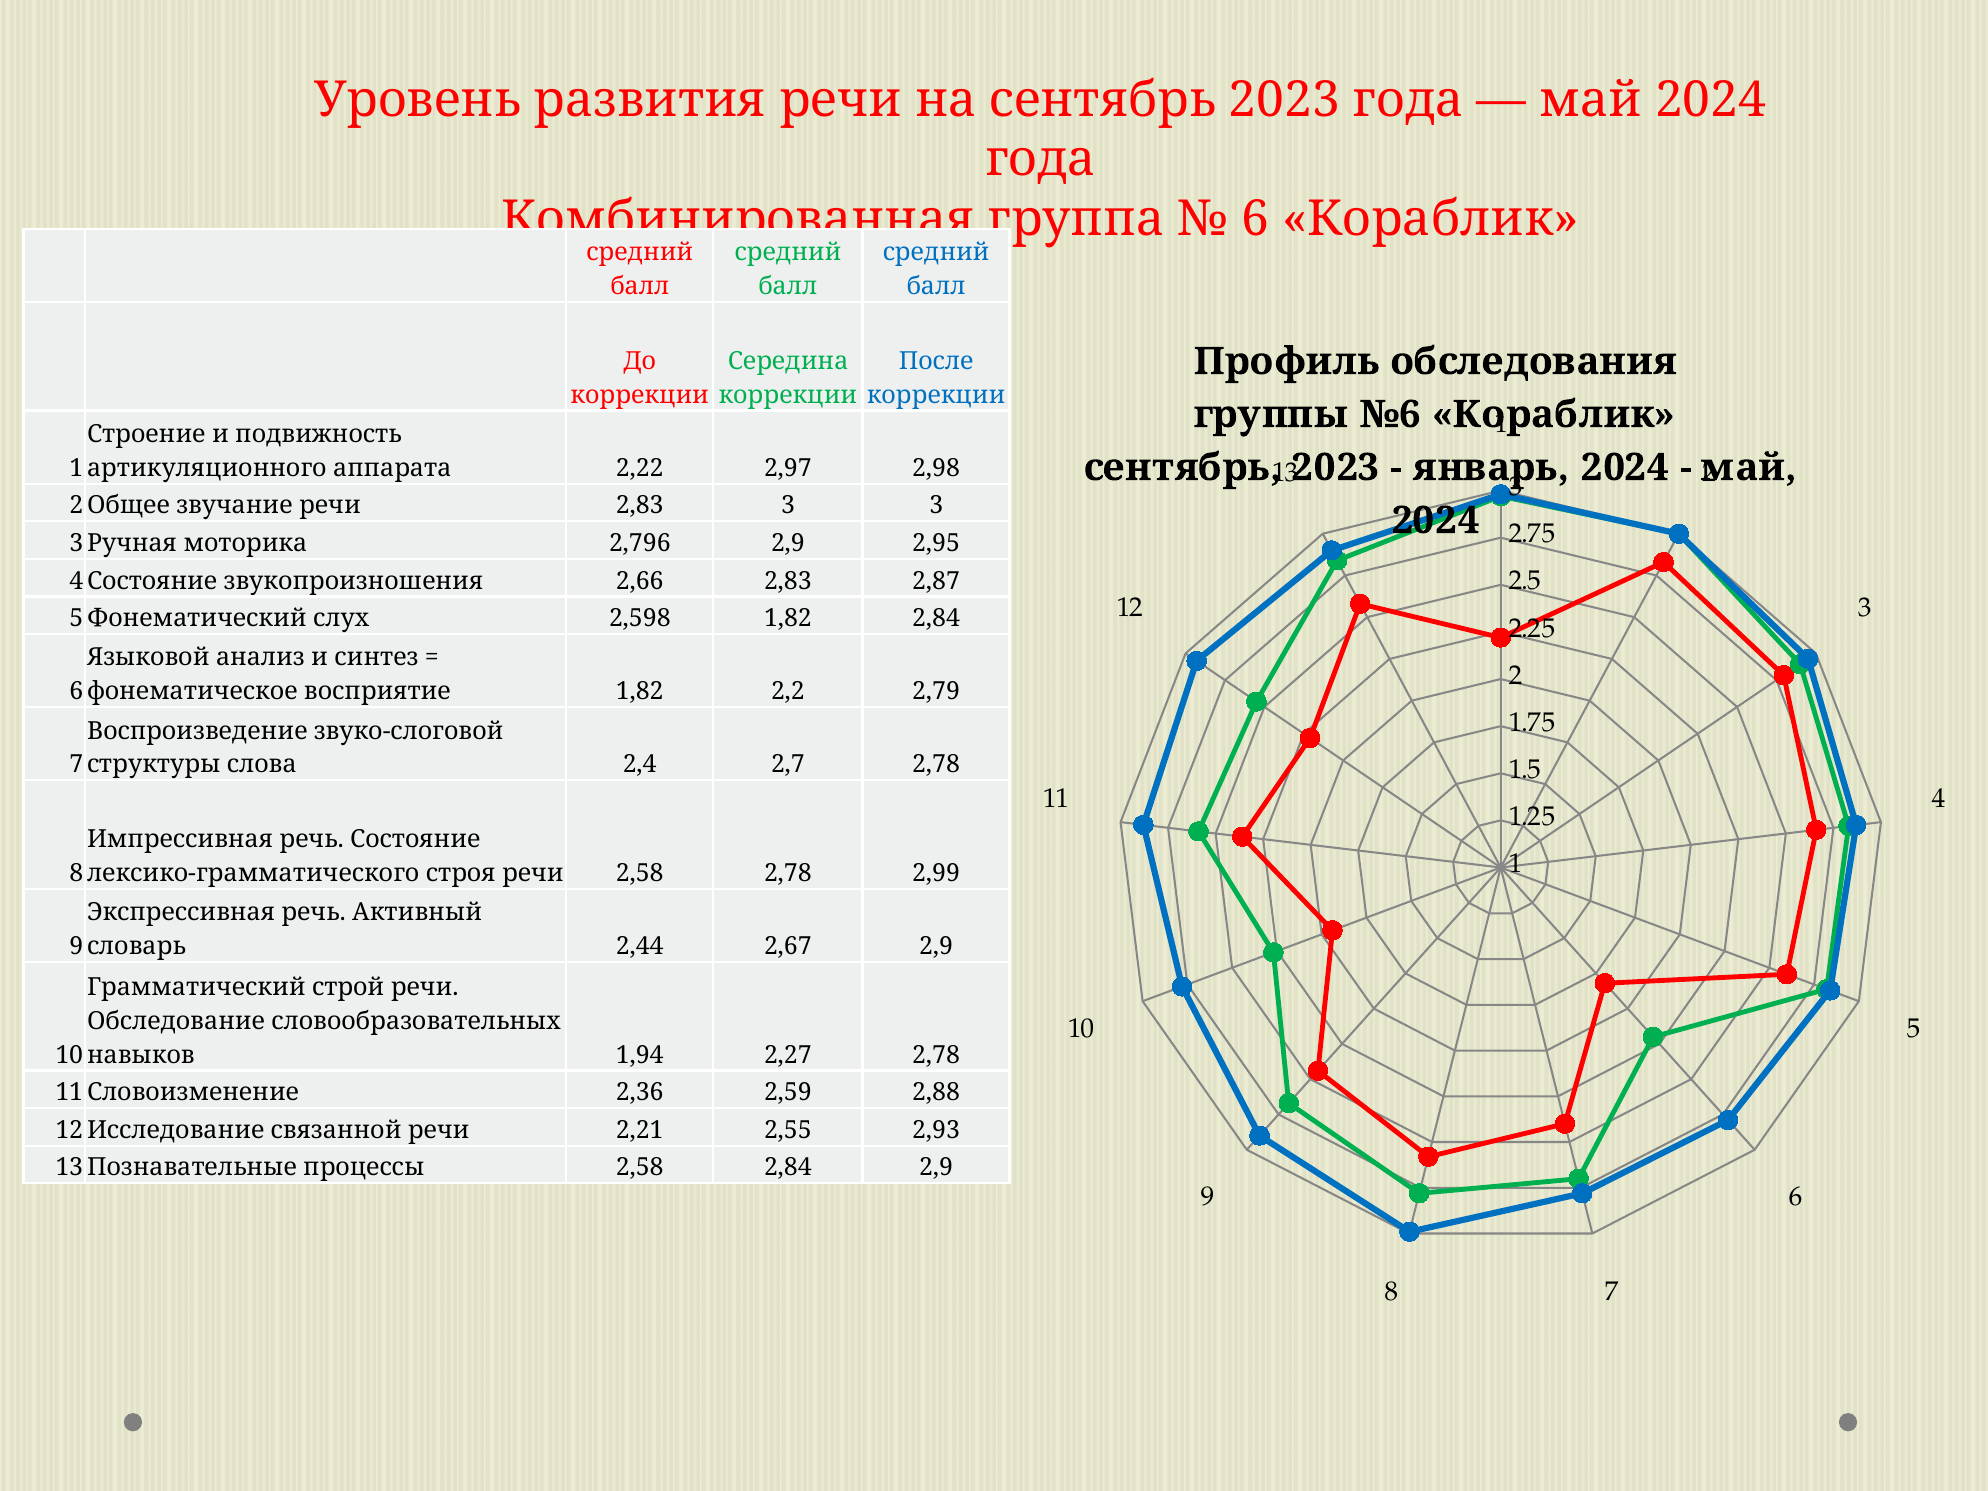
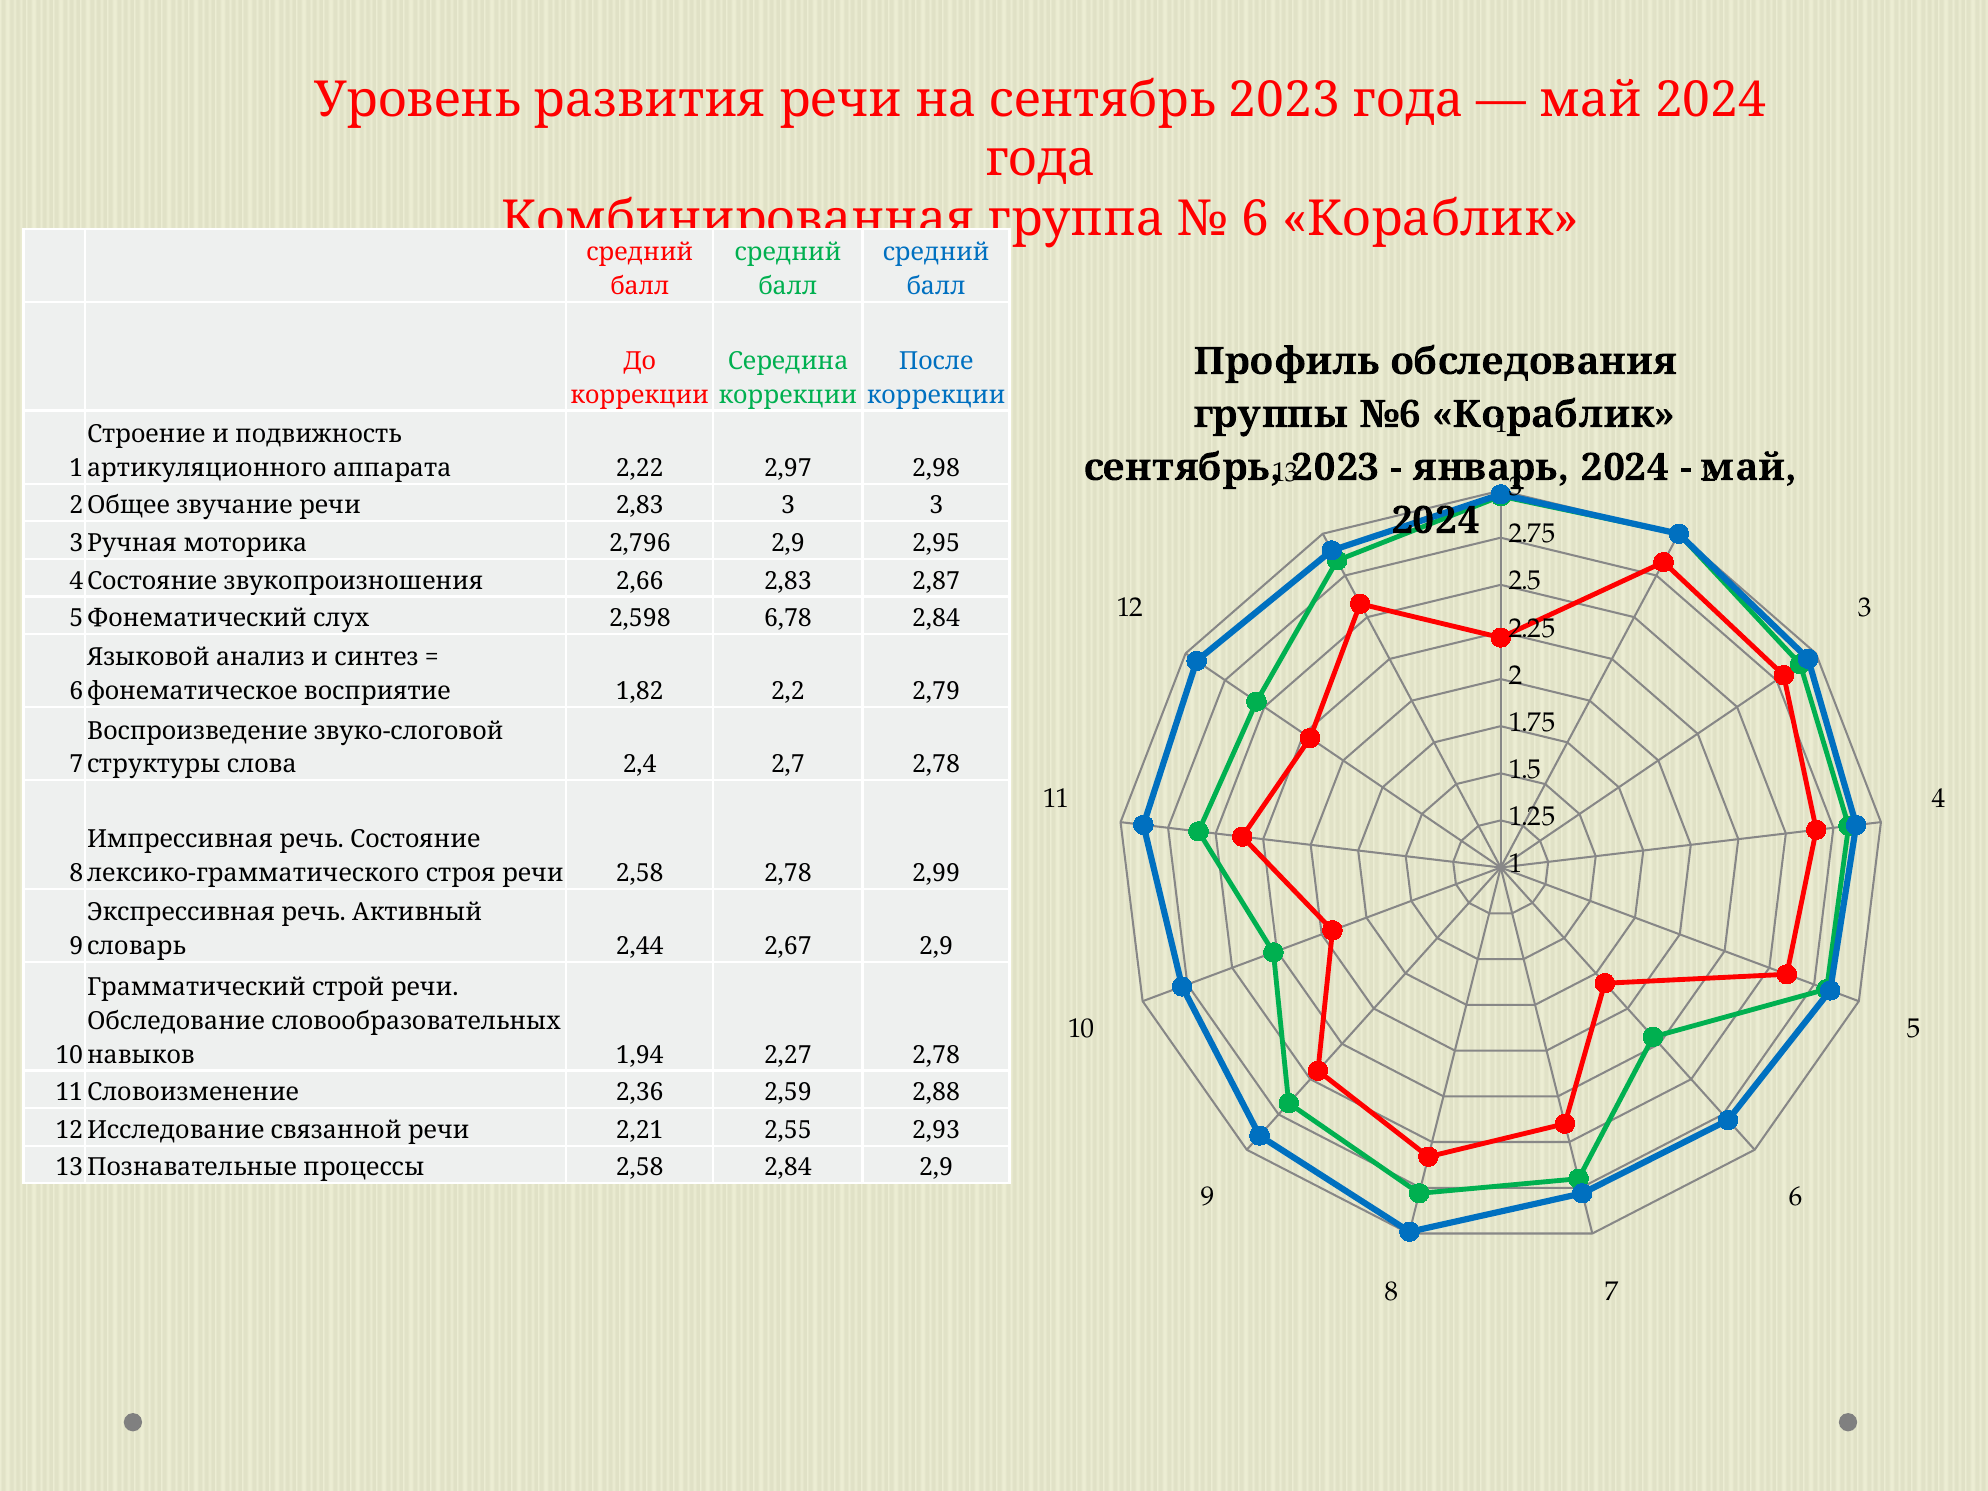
2,598 1,82: 1,82 -> 6,78
